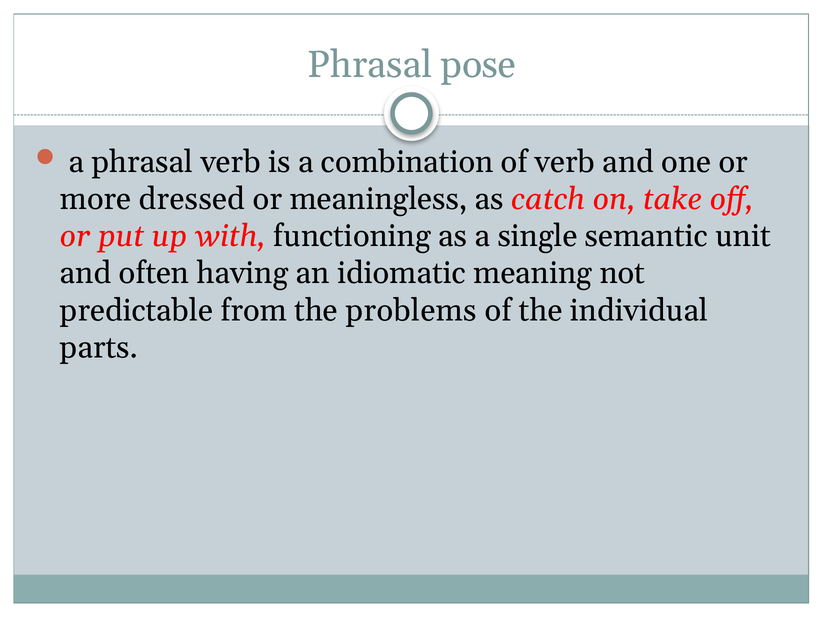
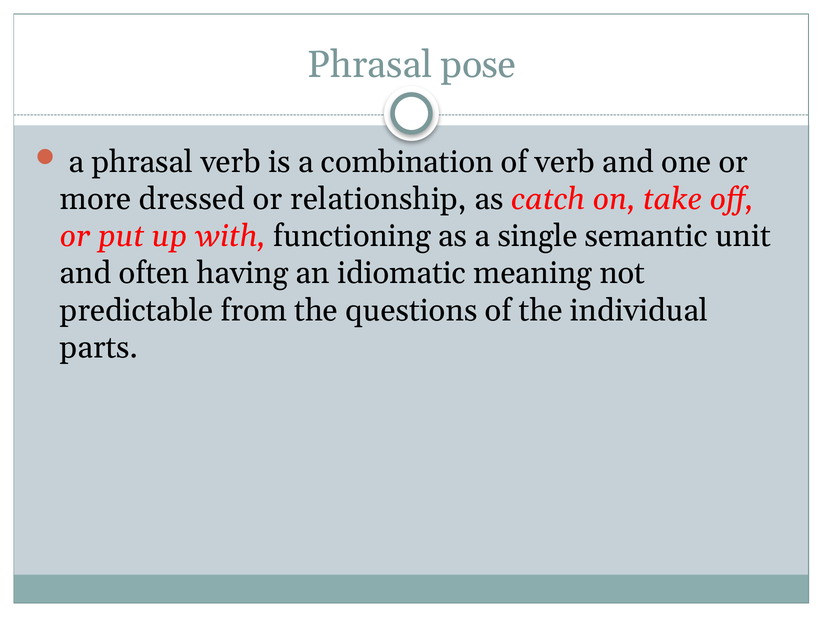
meaningless: meaningless -> relationship
problems: problems -> questions
